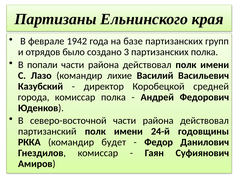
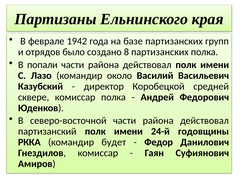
3: 3 -> 8
лихие: лихие -> около
города: города -> сквере
